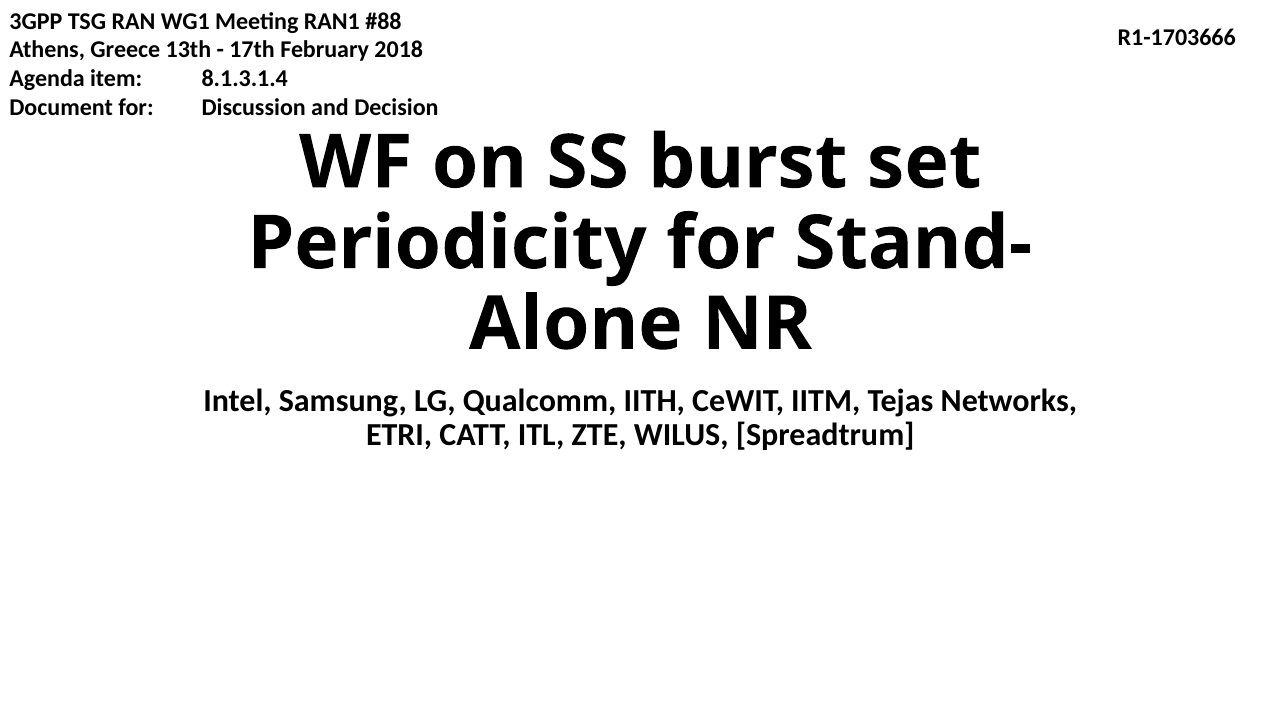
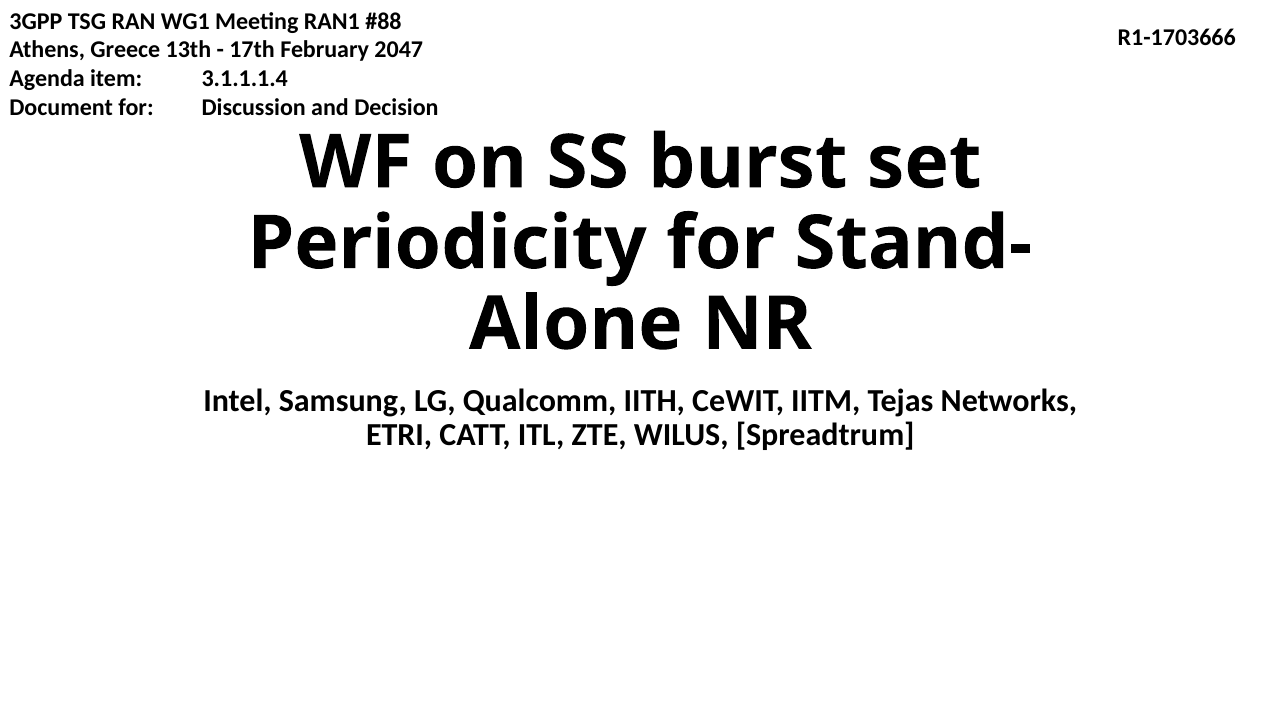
2018: 2018 -> 2047
8.1.3.1.4: 8.1.3.1.4 -> 3.1.1.1.4
